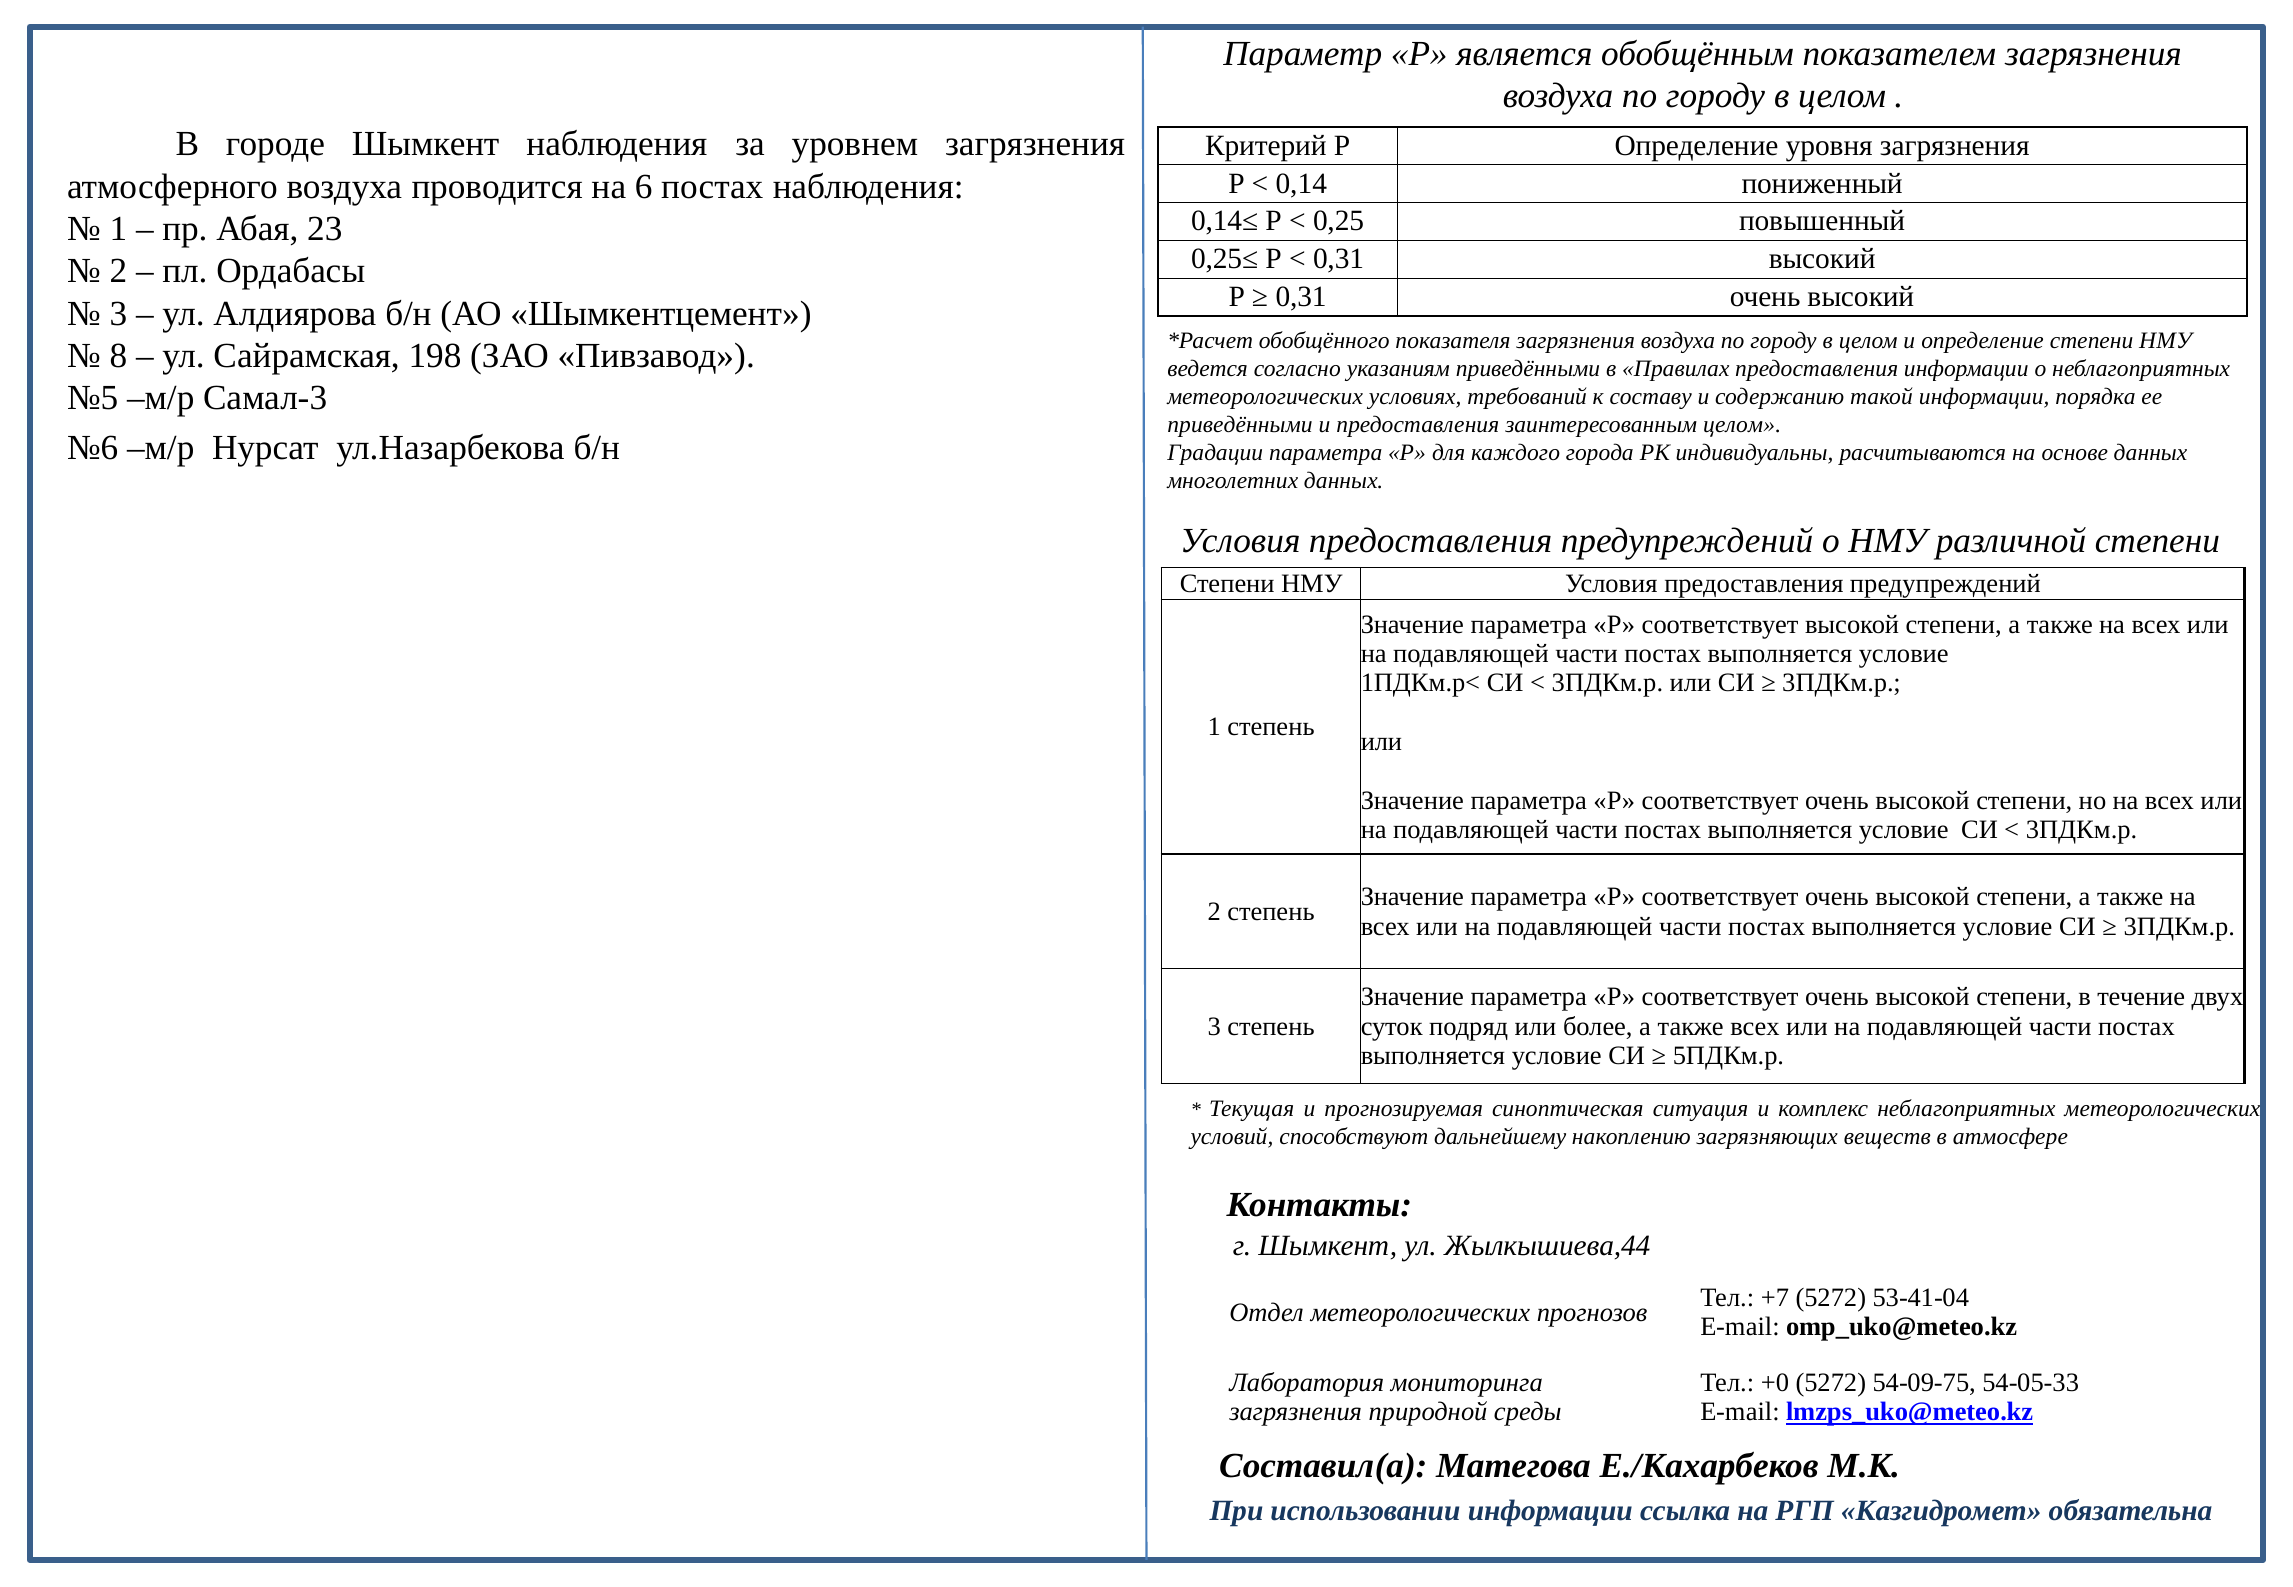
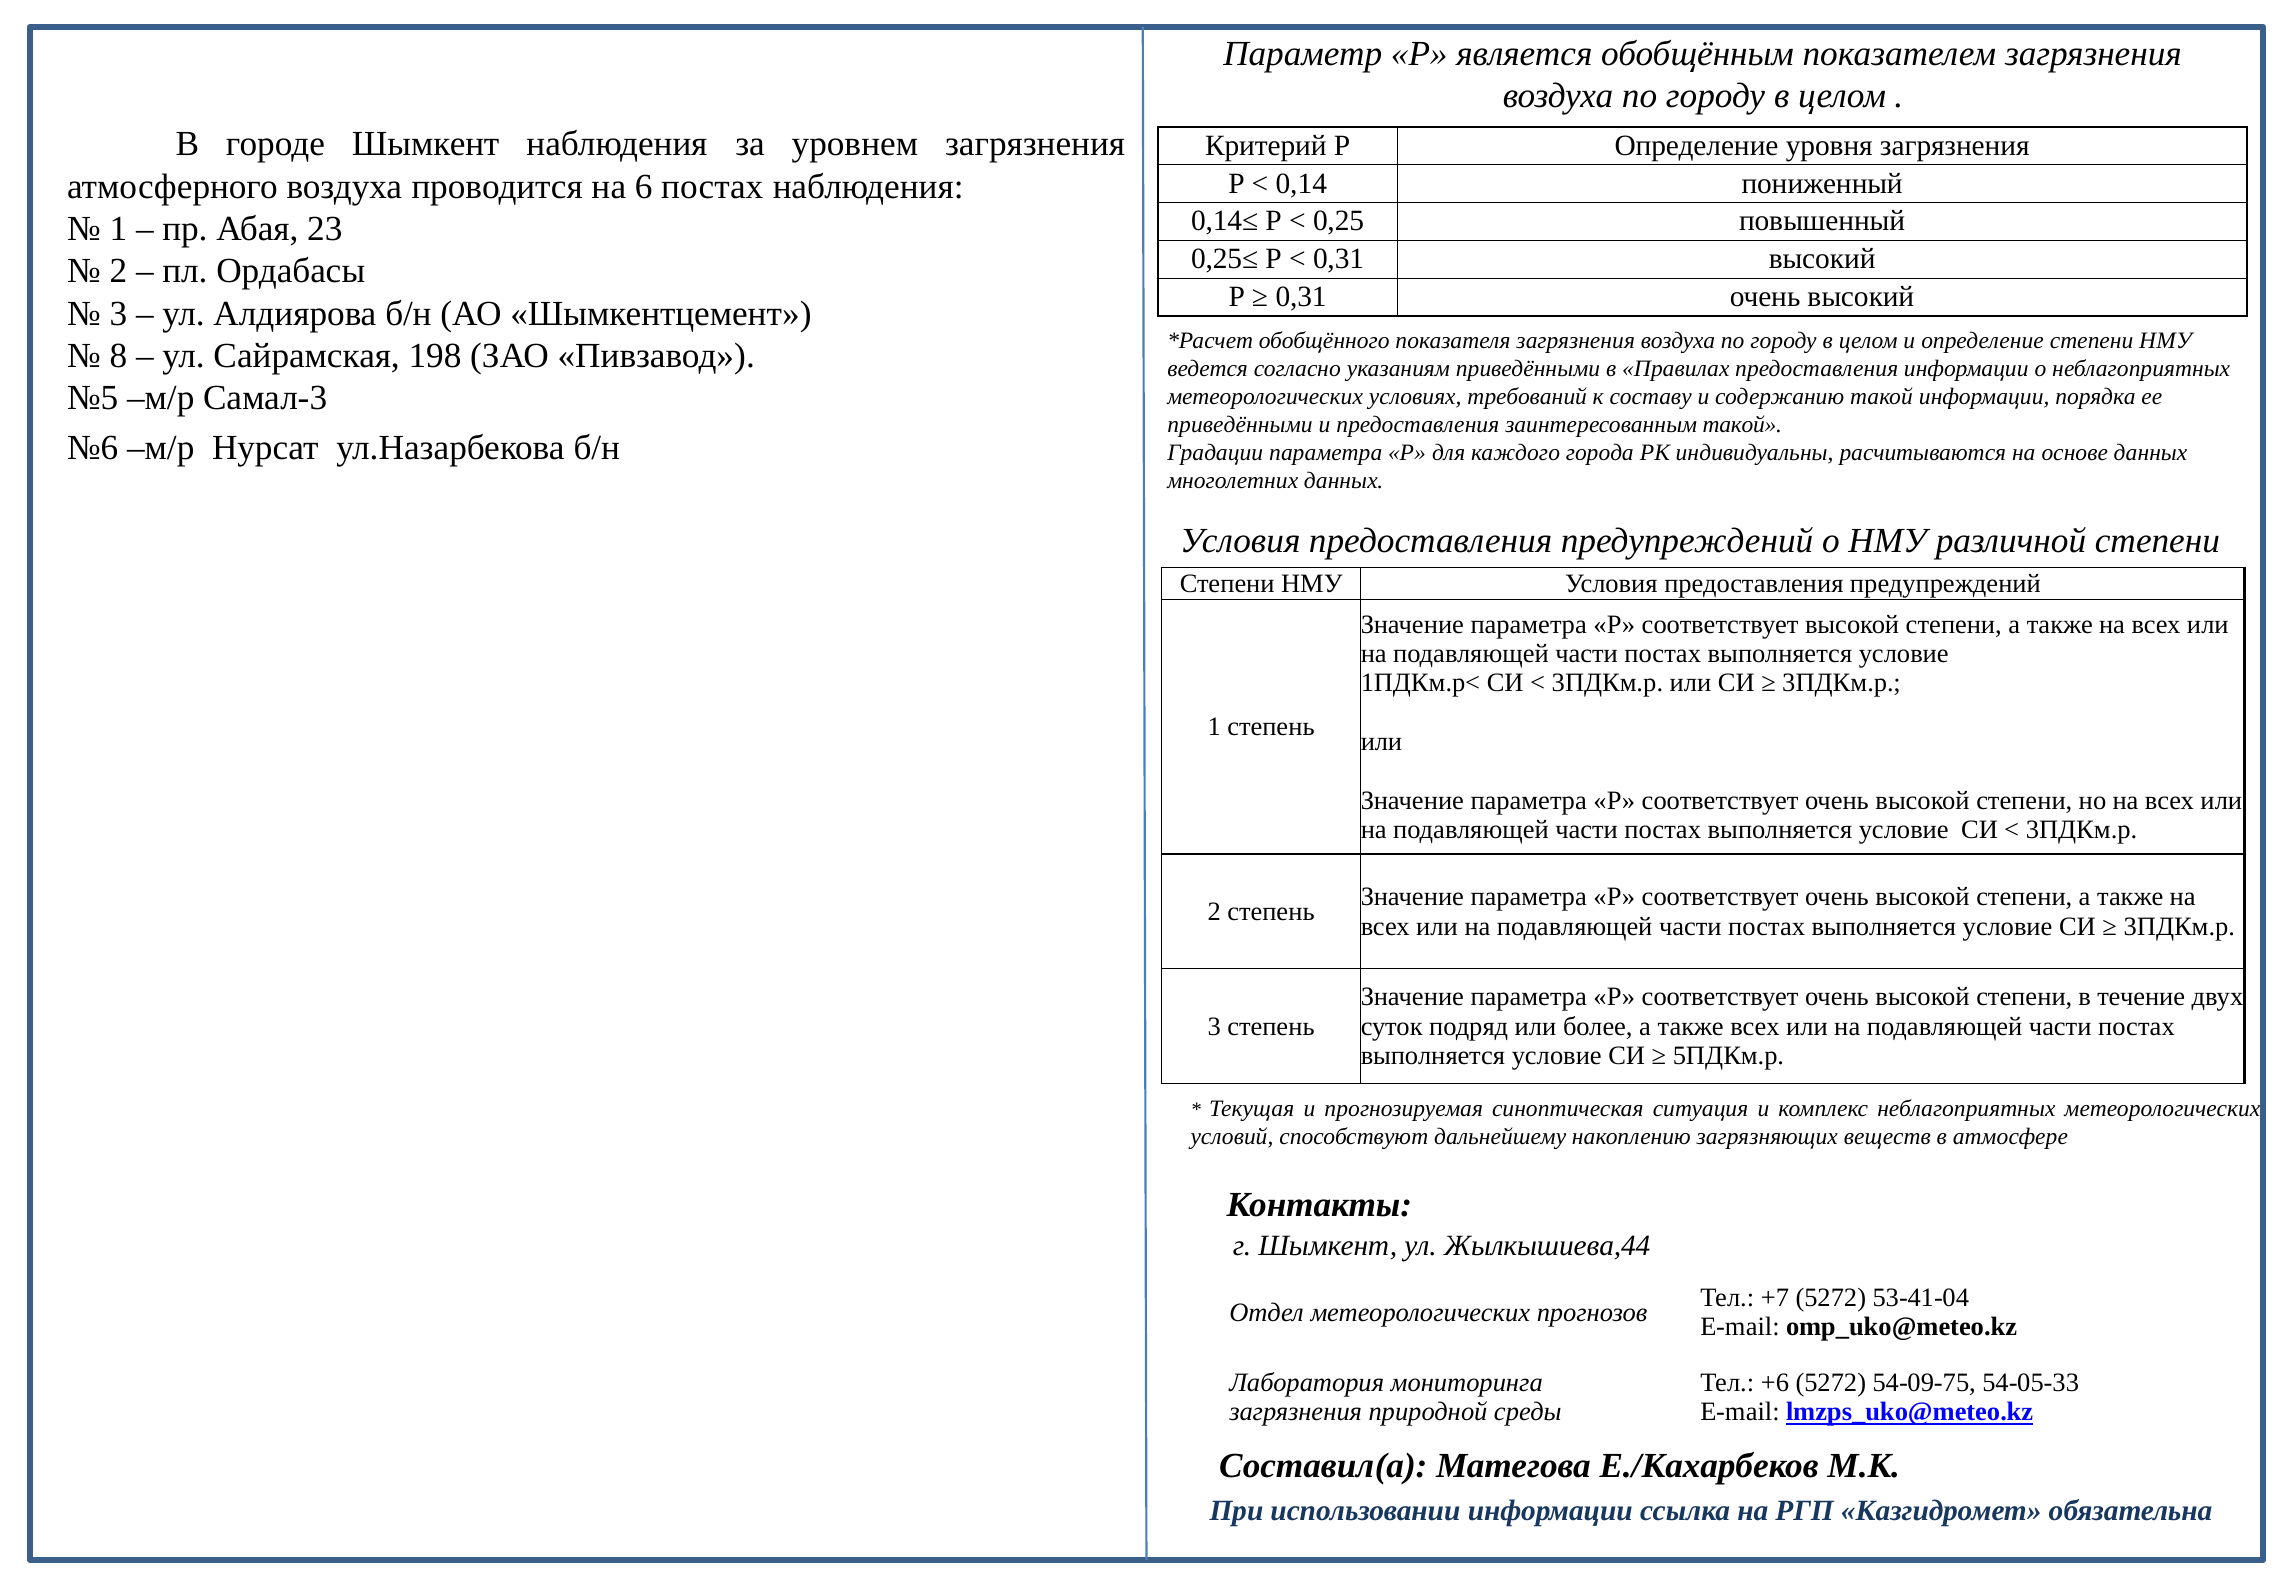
заинтересованным целом: целом -> такой
+0: +0 -> +6
